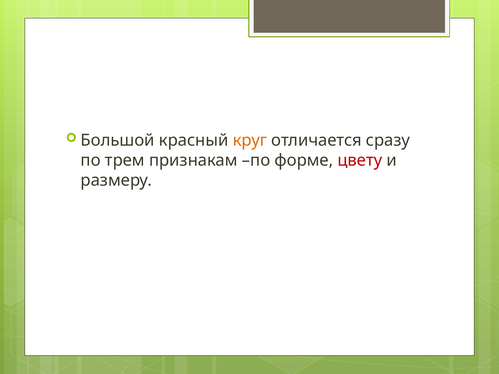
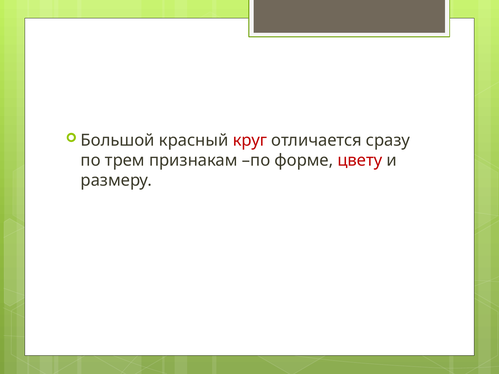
круг colour: orange -> red
